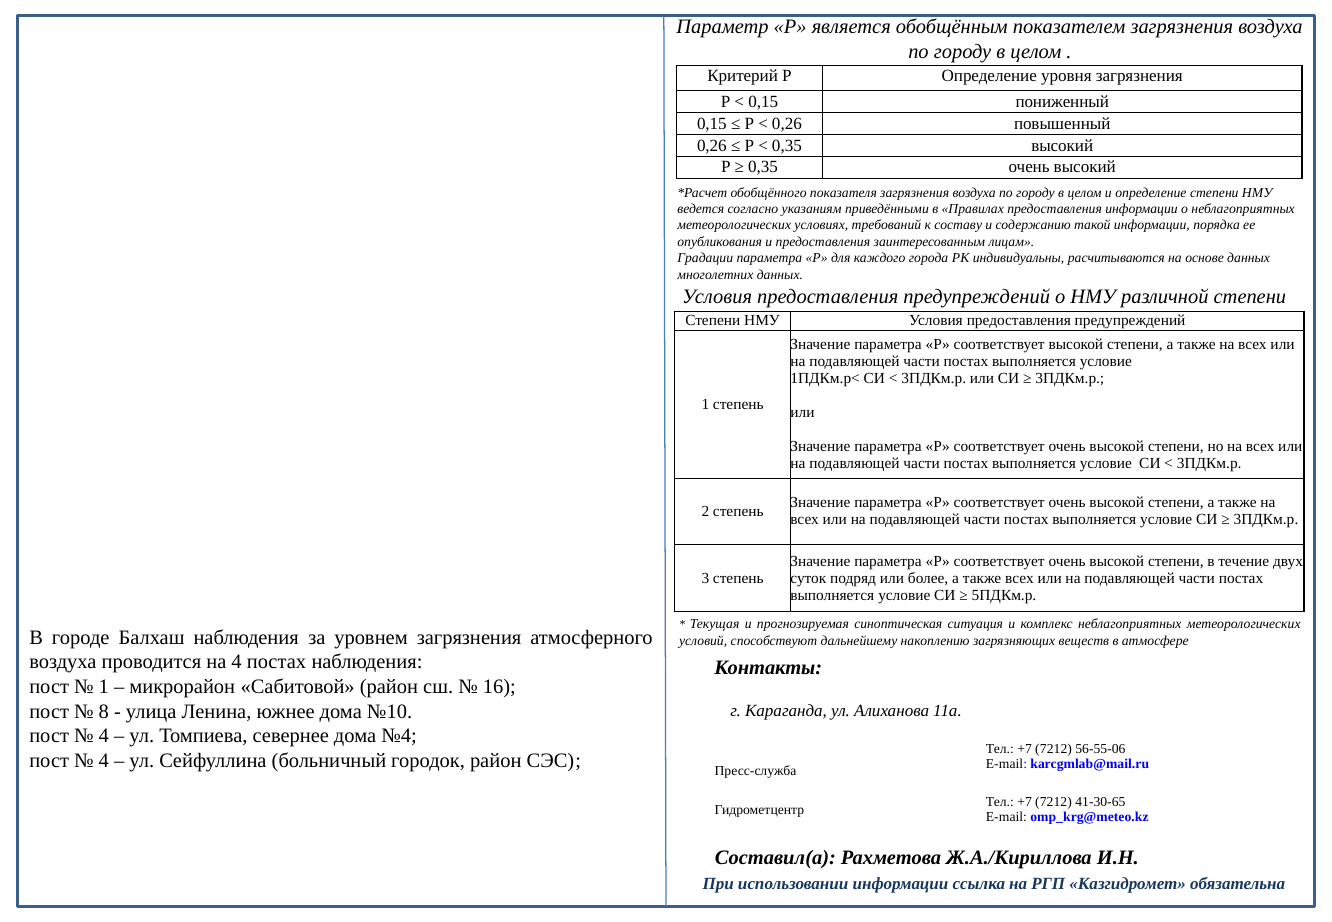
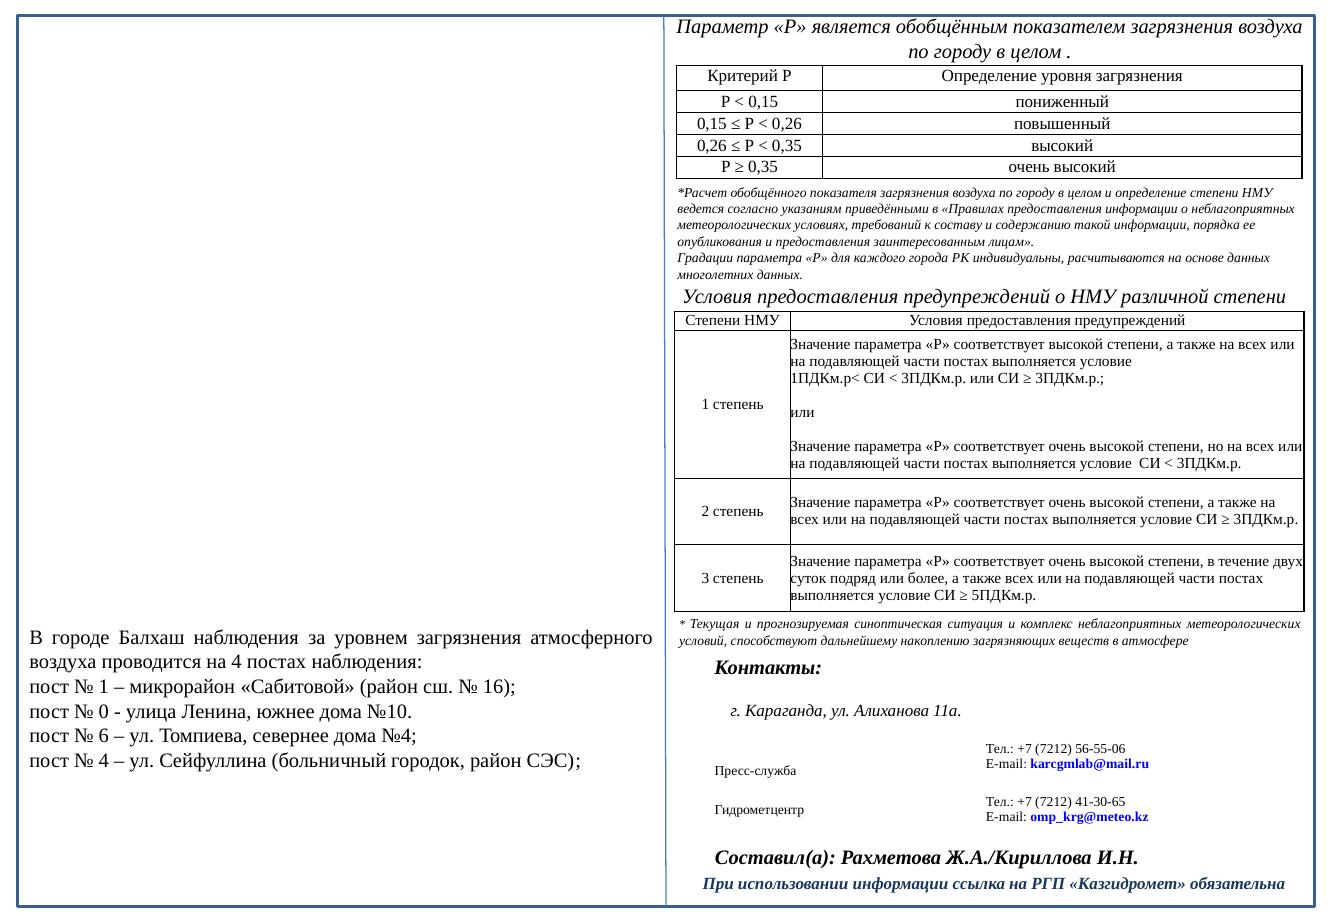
8: 8 -> 0
4 at (104, 736): 4 -> 6
